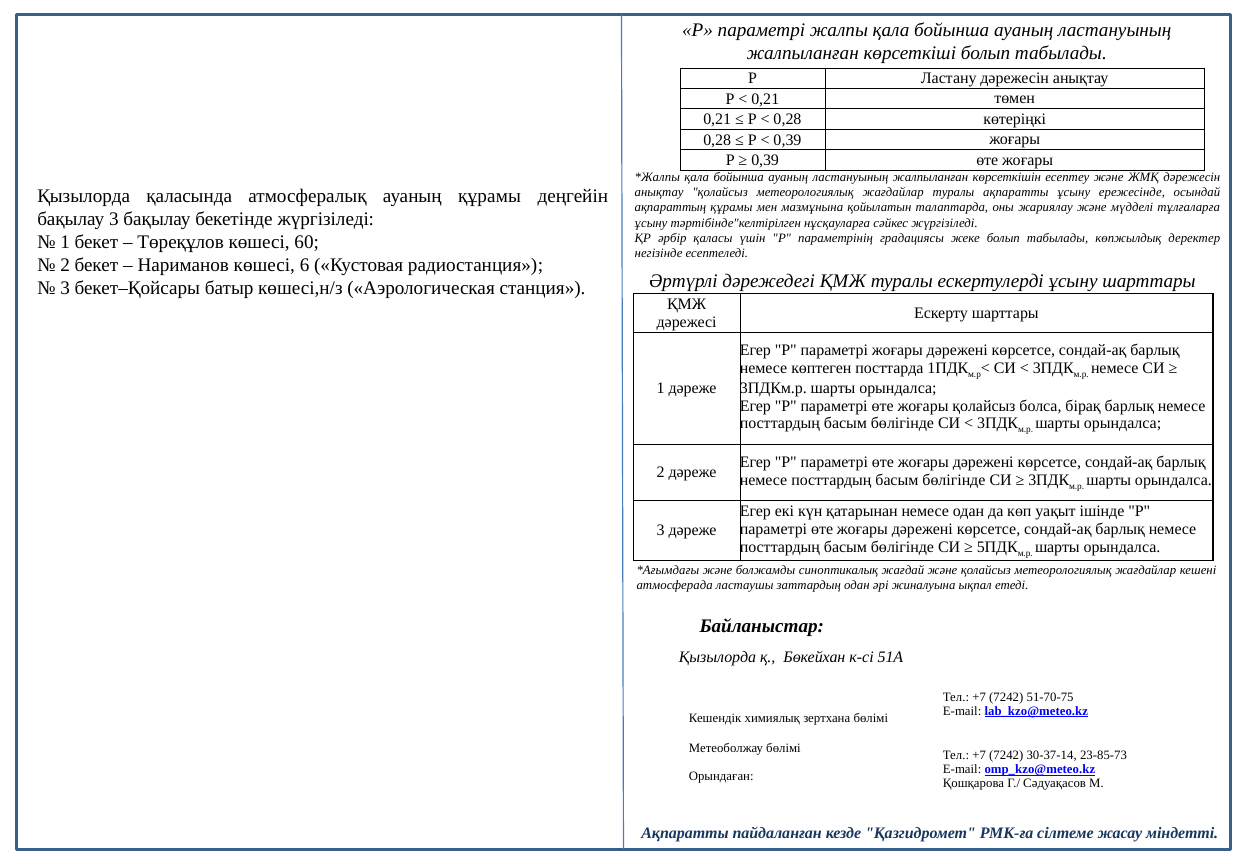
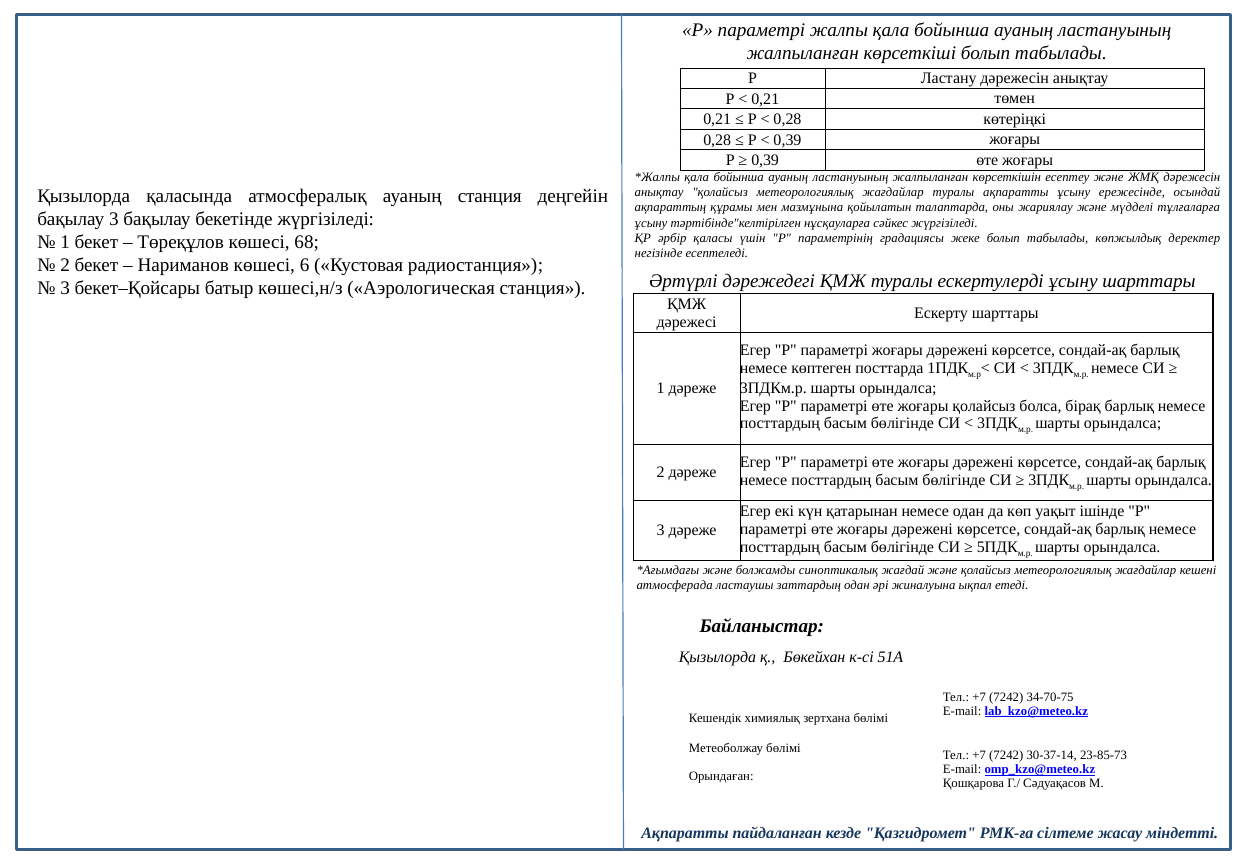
ауаның құрамы: құрамы -> станция
60: 60 -> 68
51-70-75: 51-70-75 -> 34-70-75
